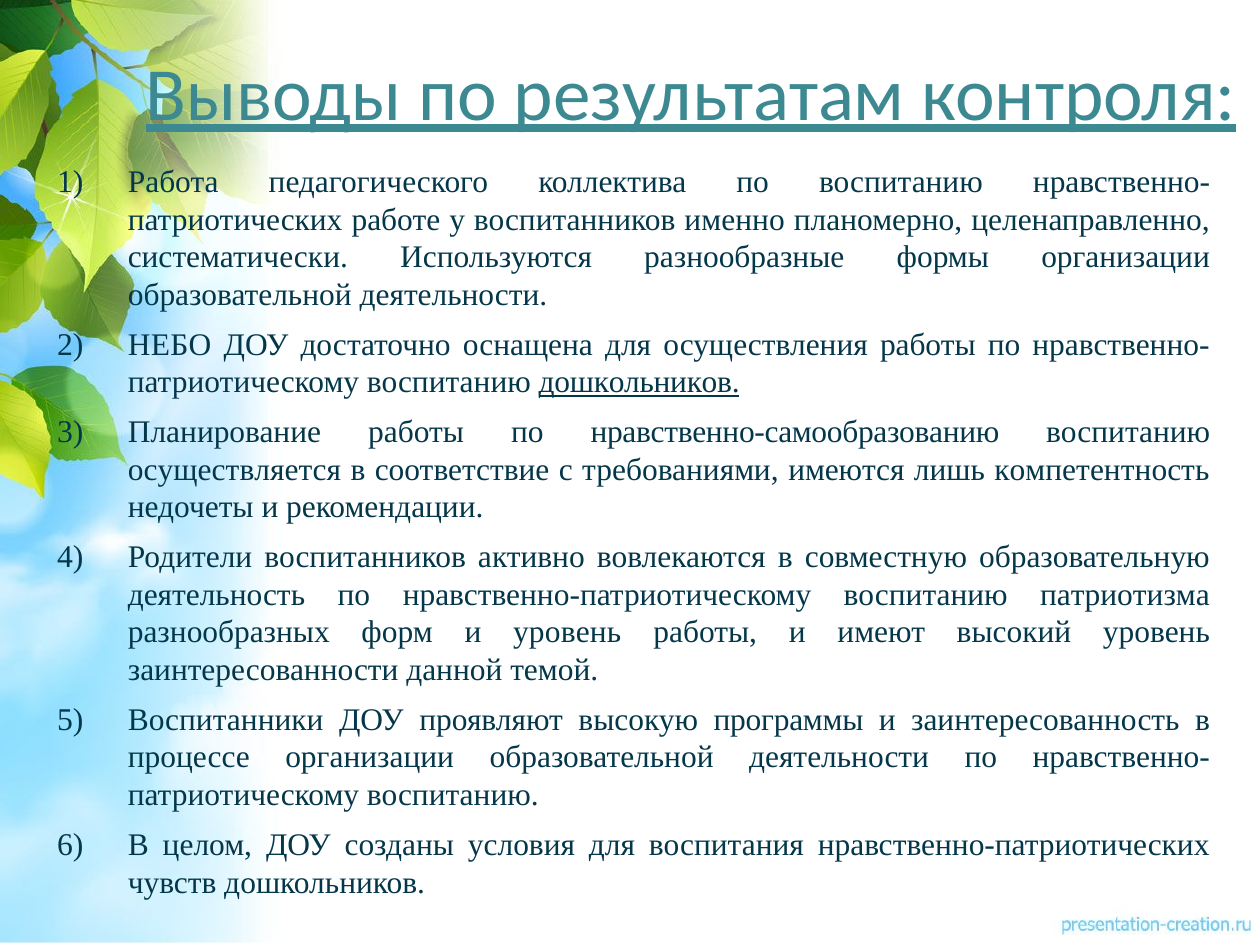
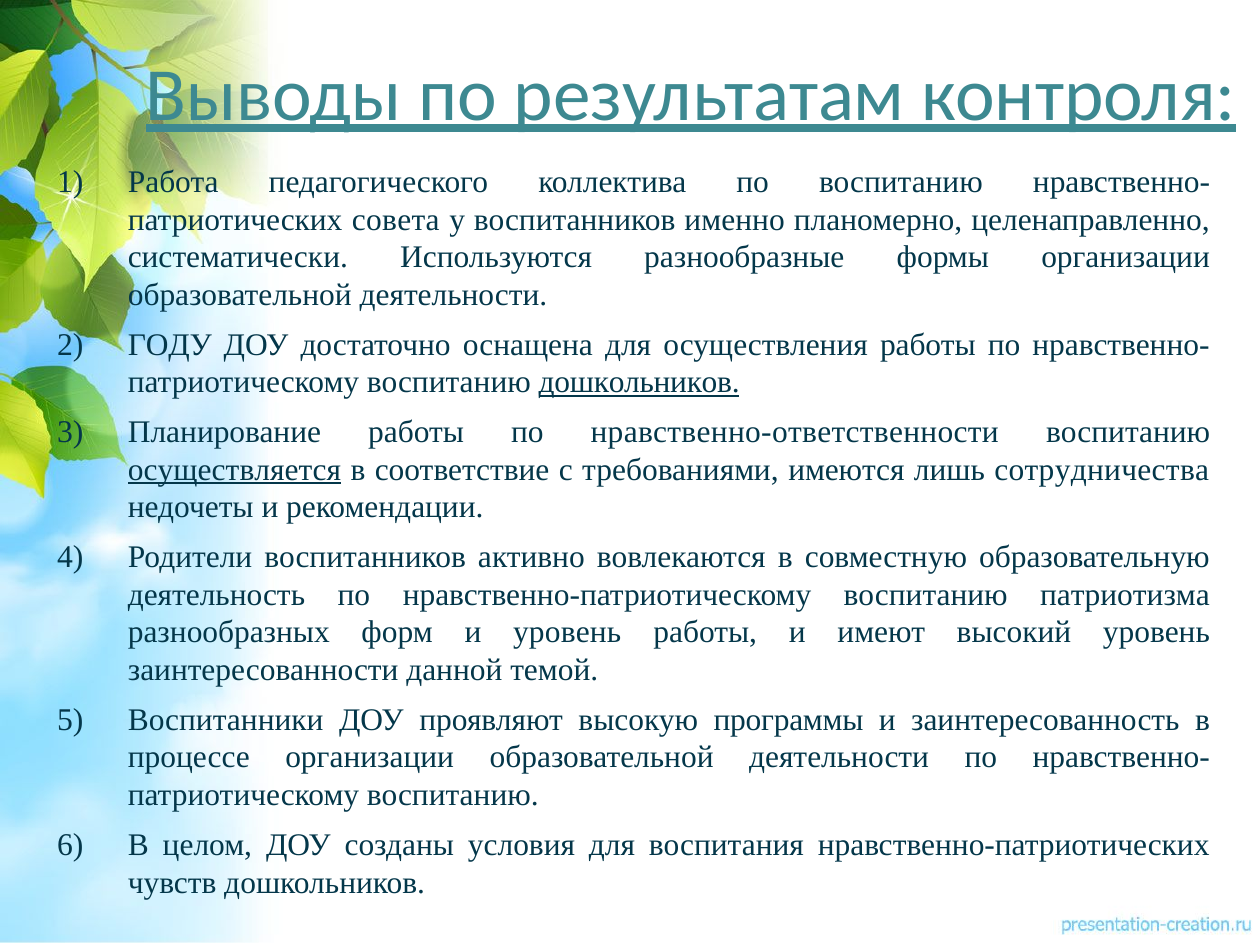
работе: работе -> совета
НЕБО: НЕБО -> ГОДУ
нравственно-самообразованию: нравственно-самообразованию -> нравственно-ответственности
осуществляется underline: none -> present
компетентность: компетентность -> сотрудничества
